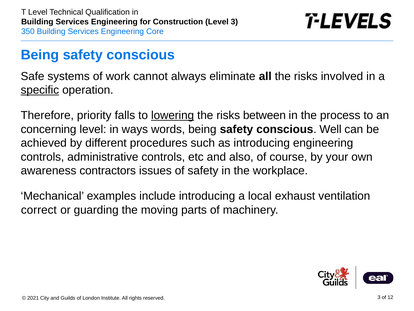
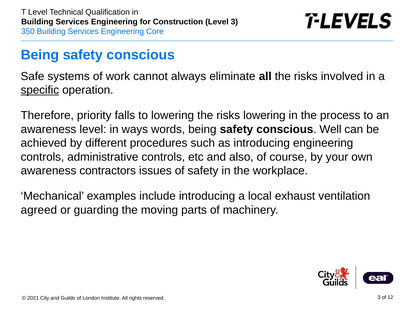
lowering at (173, 115) underline: present -> none
risks between: between -> lowering
concerning at (49, 129): concerning -> awareness
correct: correct -> agreed
